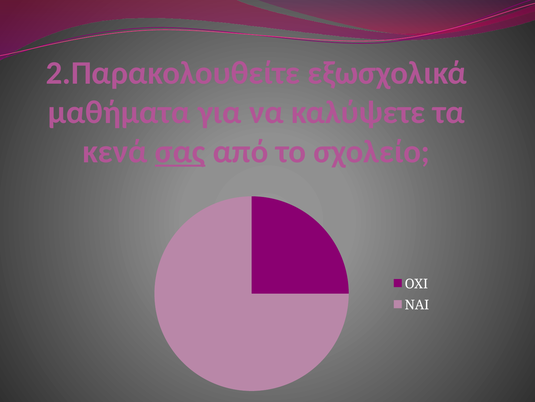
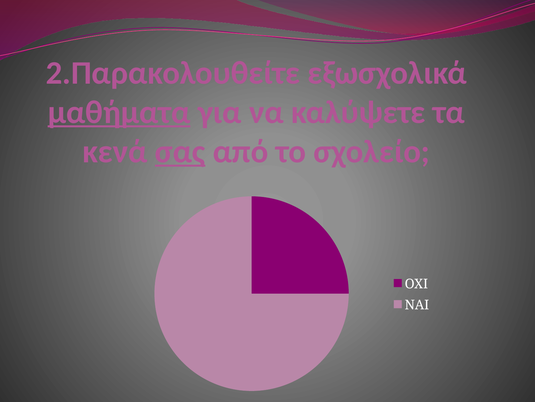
μαθήματα underline: none -> present
